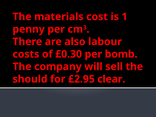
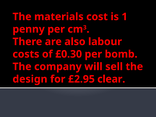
should: should -> design
